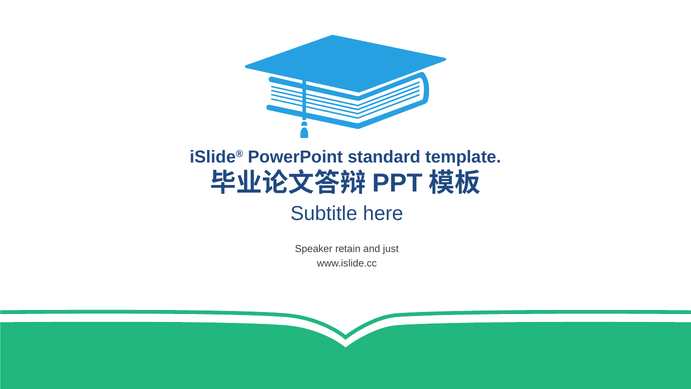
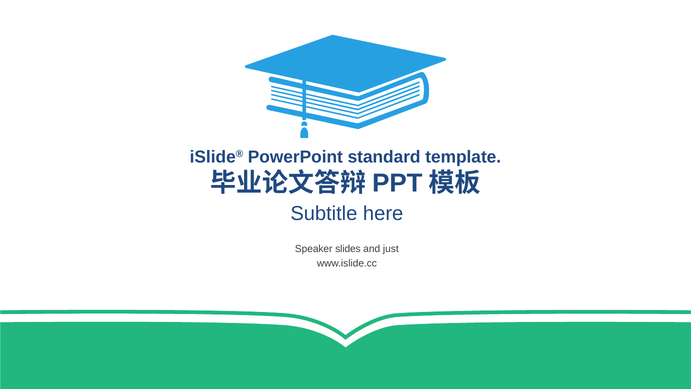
retain: retain -> slides
